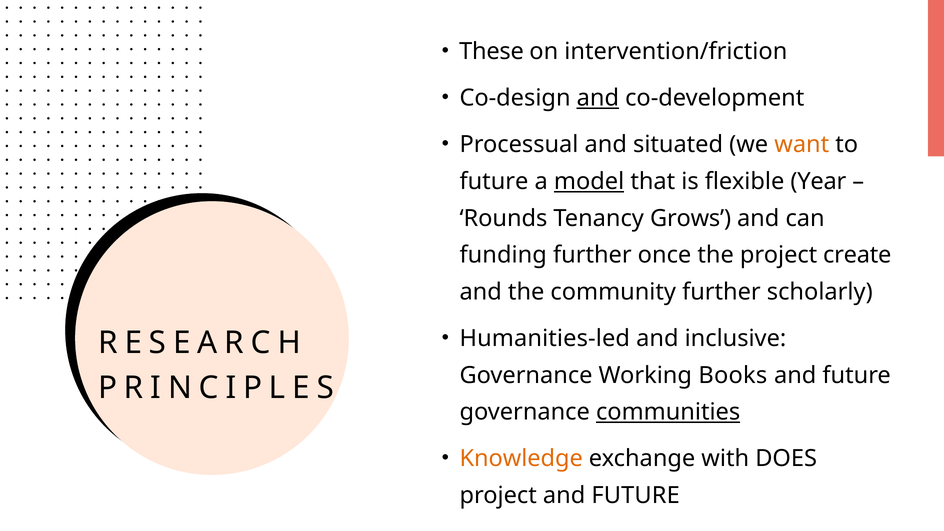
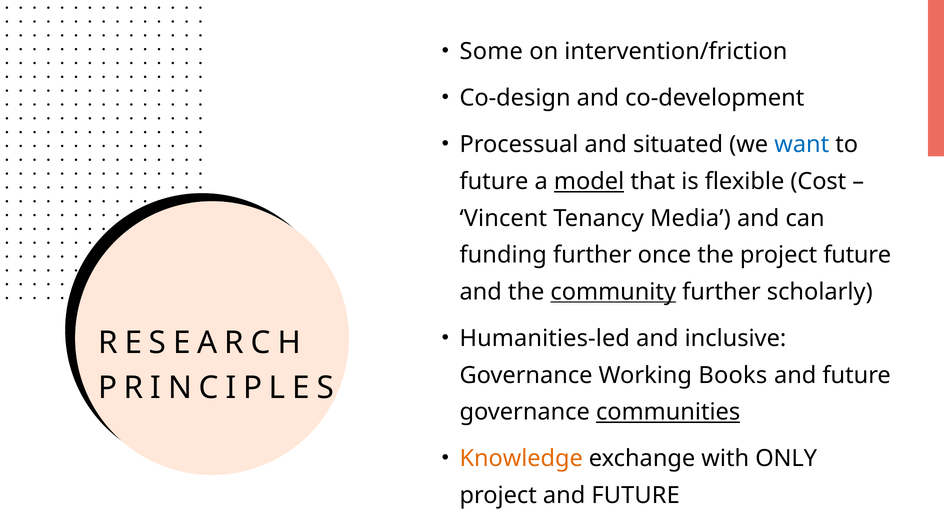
These: These -> Some
and at (598, 98) underline: present -> none
want colour: orange -> blue
Year: Year -> Cost
Rounds: Rounds -> Vincent
Grows: Grows -> Media
project create: create -> future
community underline: none -> present
DOES: DOES -> ONLY
